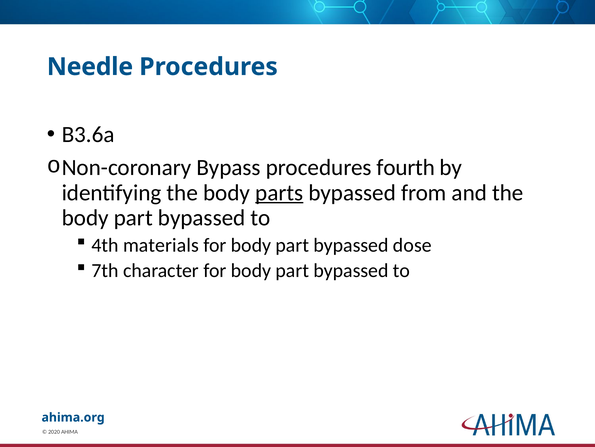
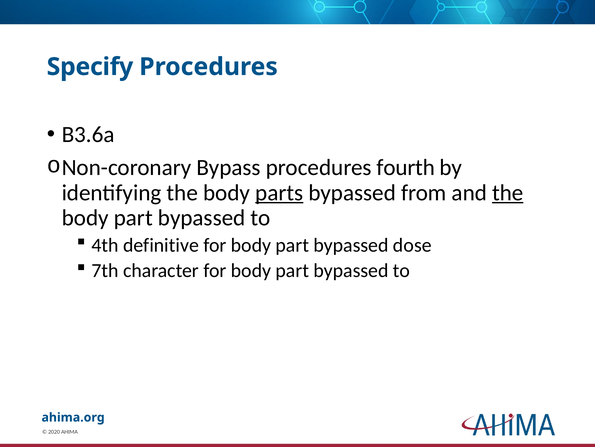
Needle: Needle -> Specify
the at (508, 192) underline: none -> present
materials: materials -> definitive
